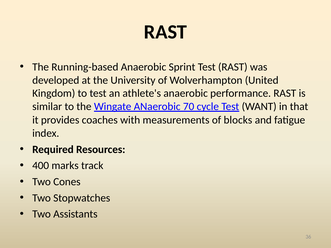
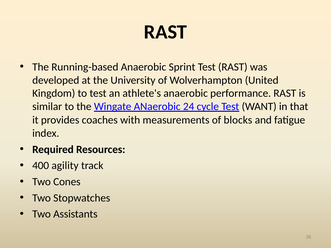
70: 70 -> 24
marks: marks -> agility
